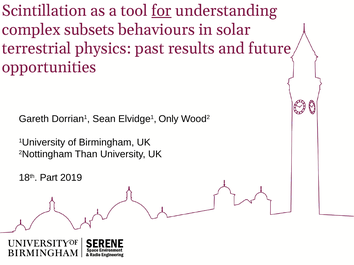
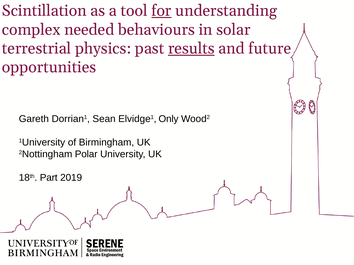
subsets: subsets -> needed
results underline: none -> present
Than: Than -> Polar
